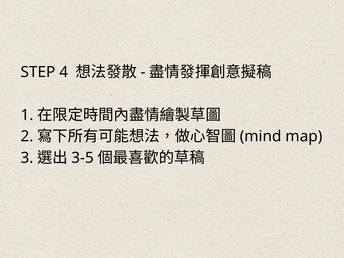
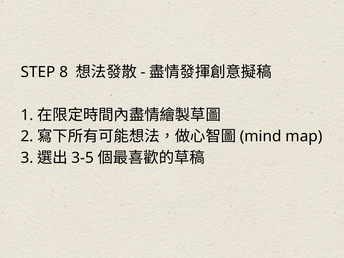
4: 4 -> 8
